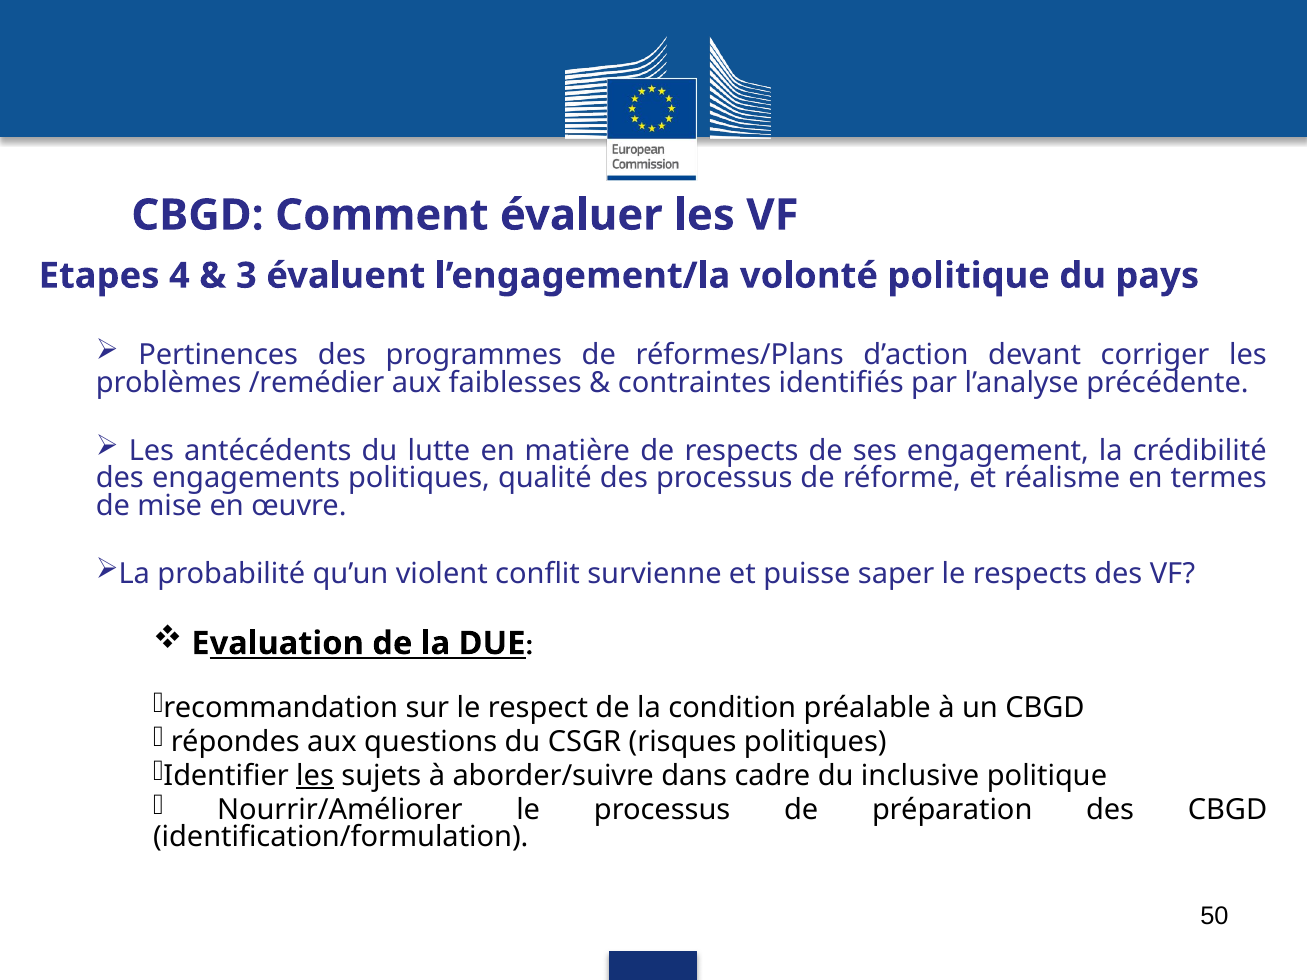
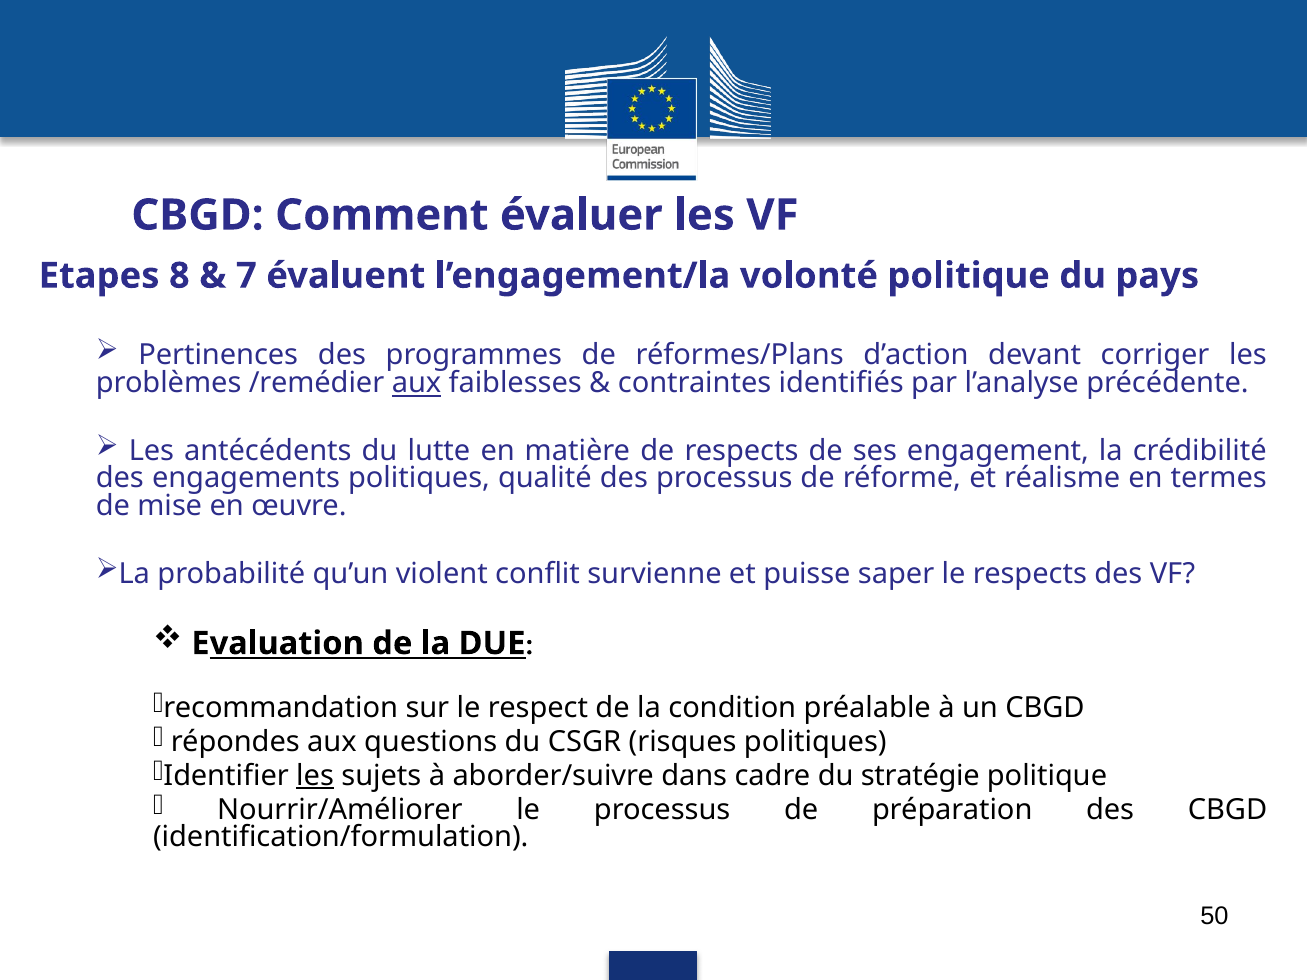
4: 4 -> 8
3: 3 -> 7
aux at (417, 383) underline: none -> present
inclusive: inclusive -> stratégie
